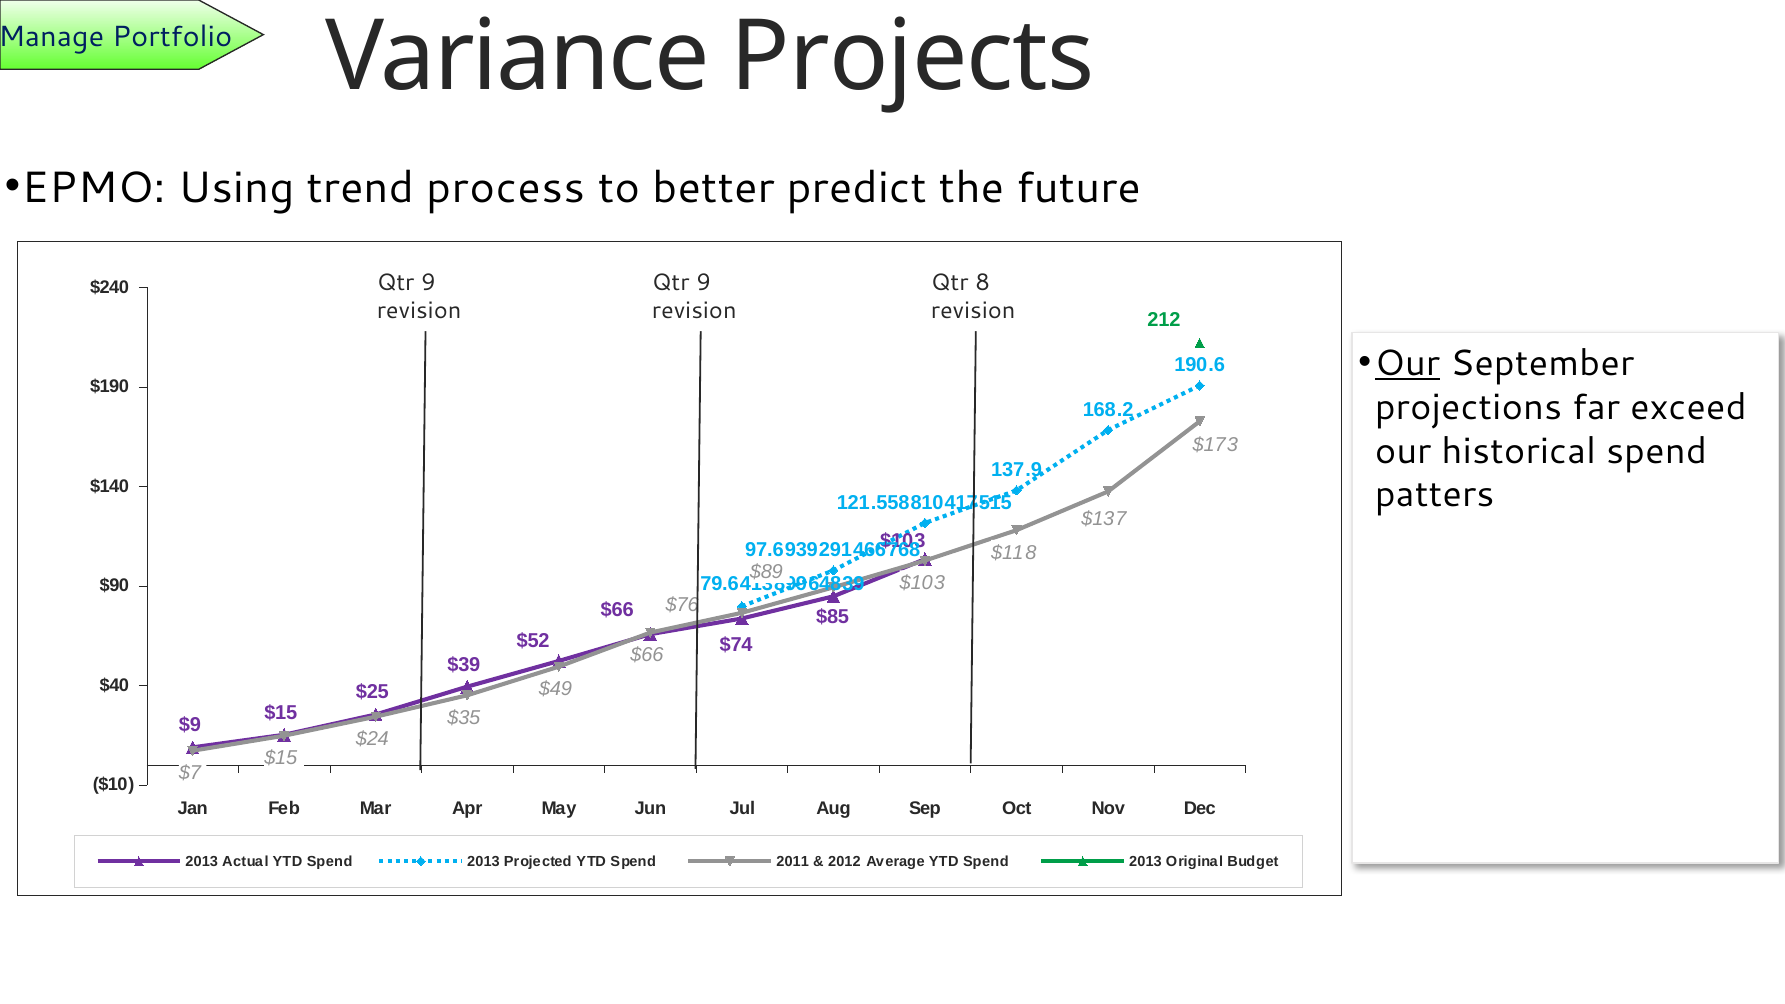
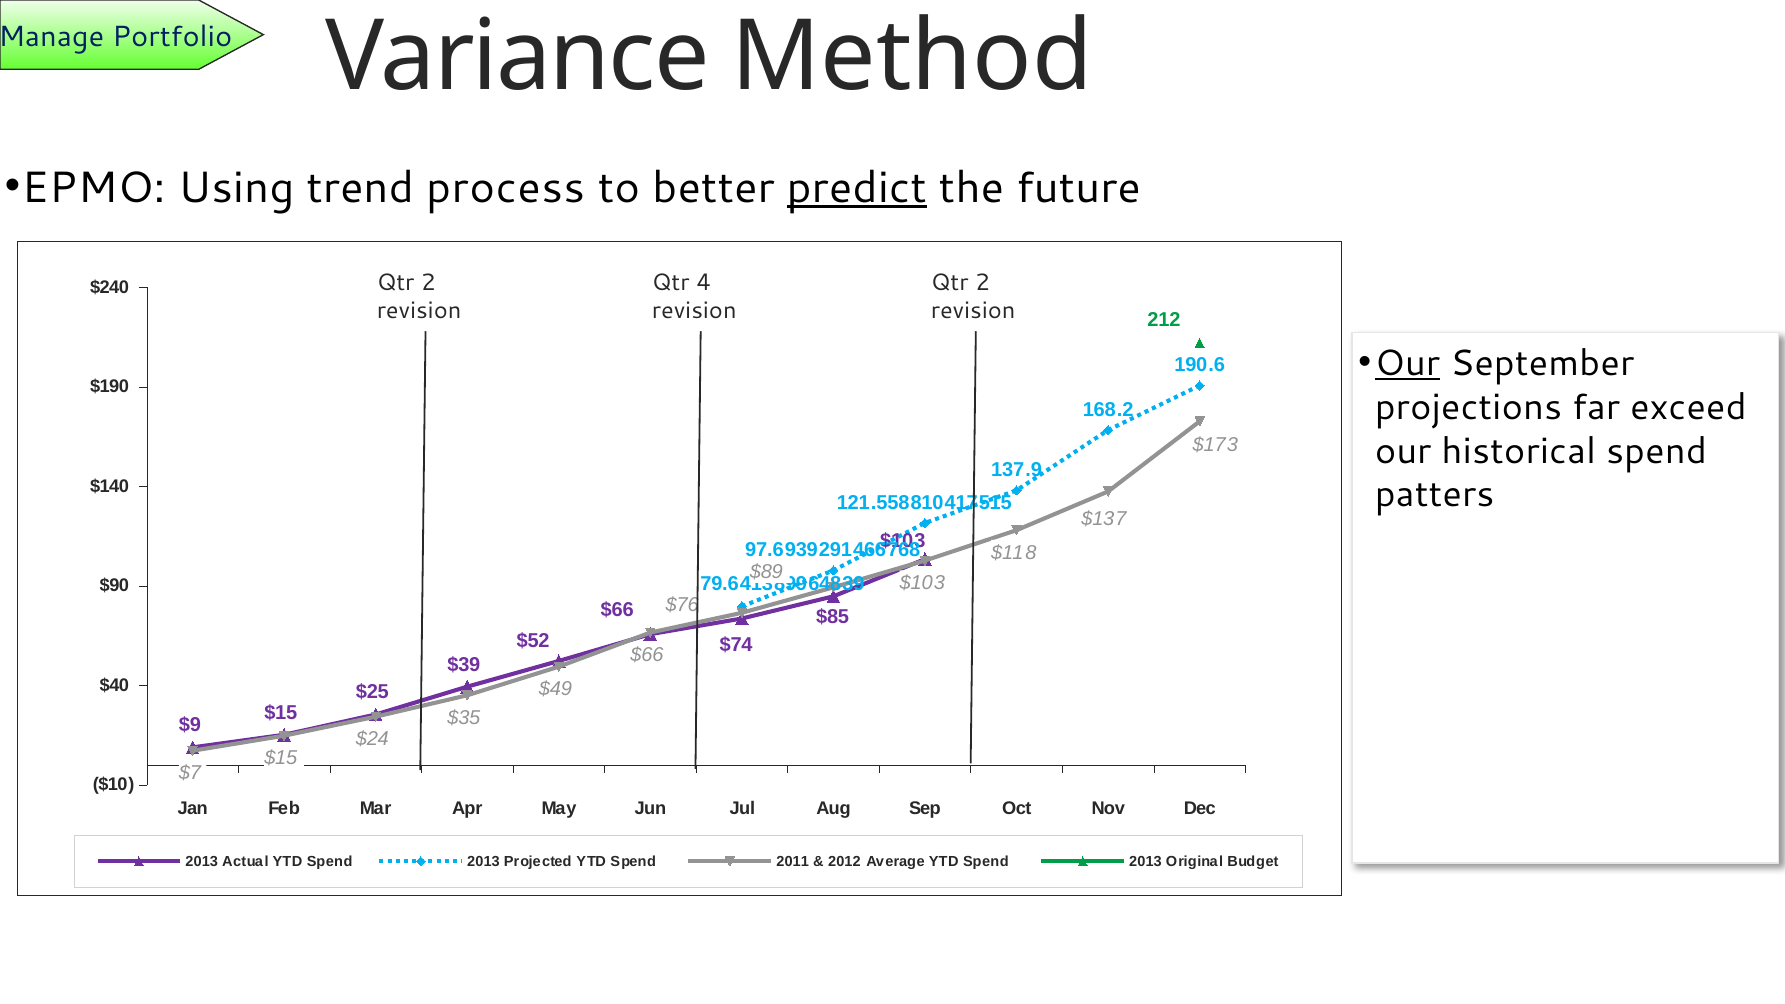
Projects: Projects -> Method
predict underline: none -> present
9 at (428, 282): 9 -> 2
9 at (704, 282): 9 -> 4
8 at (983, 282): 8 -> 2
